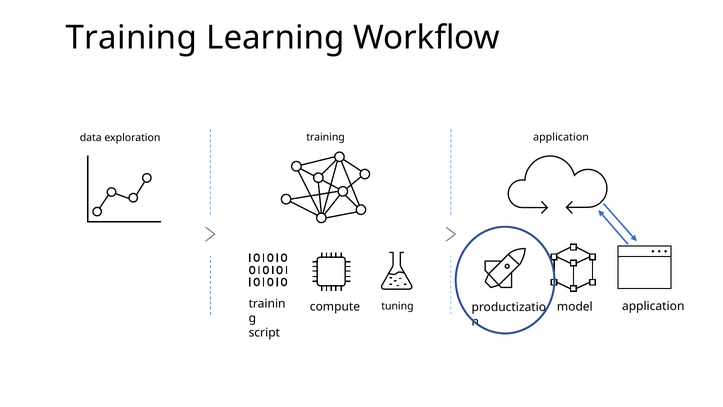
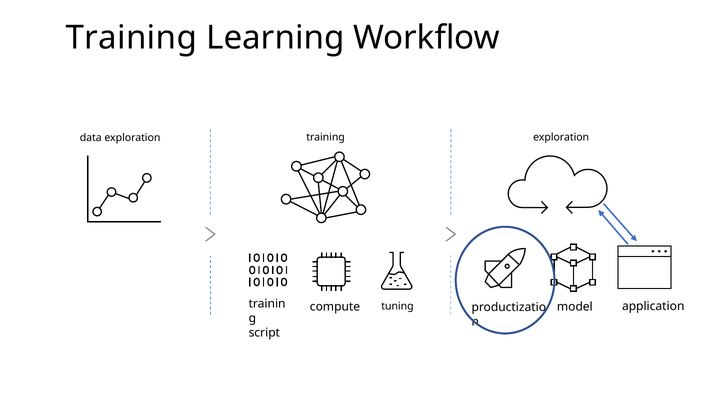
application at (561, 137): application -> exploration
